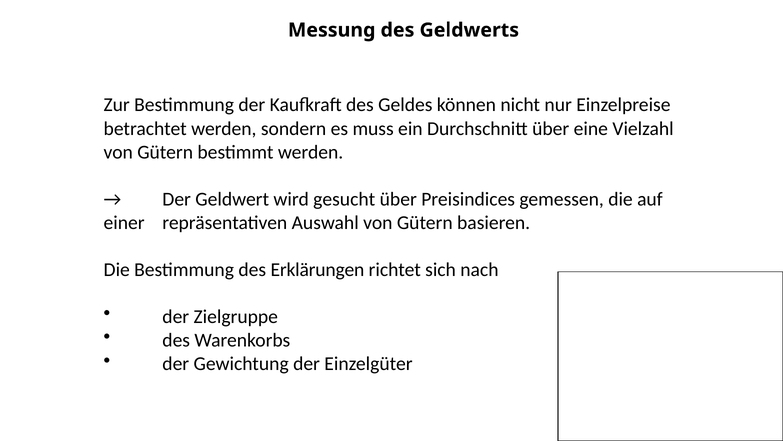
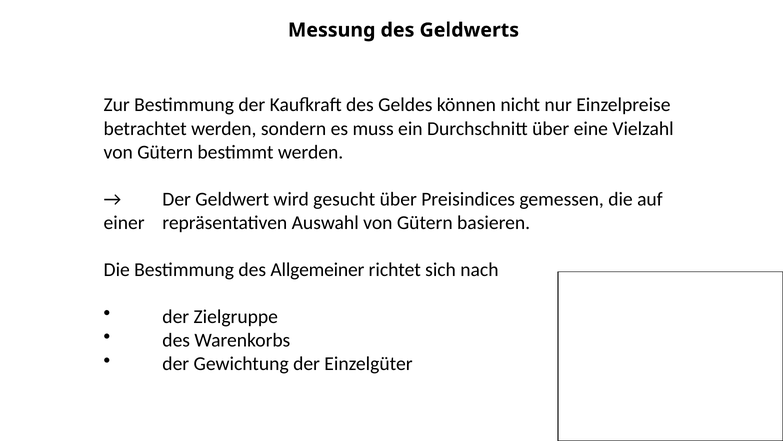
Erklärungen: Erklärungen -> Allgemeiner
